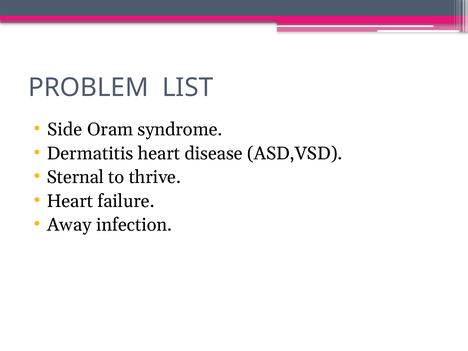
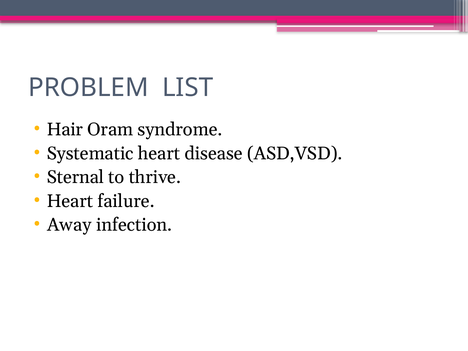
Side: Side -> Hair
Dermatitis: Dermatitis -> Systematic
